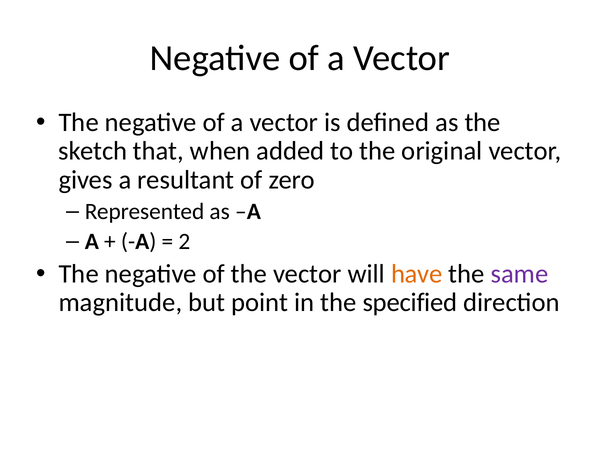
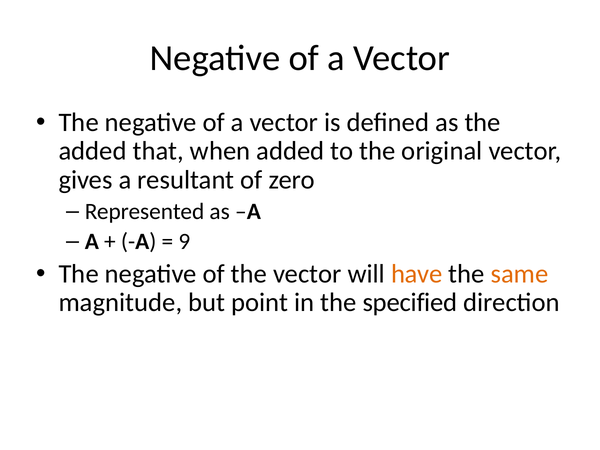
sketch at (93, 151): sketch -> added
2: 2 -> 9
same colour: purple -> orange
